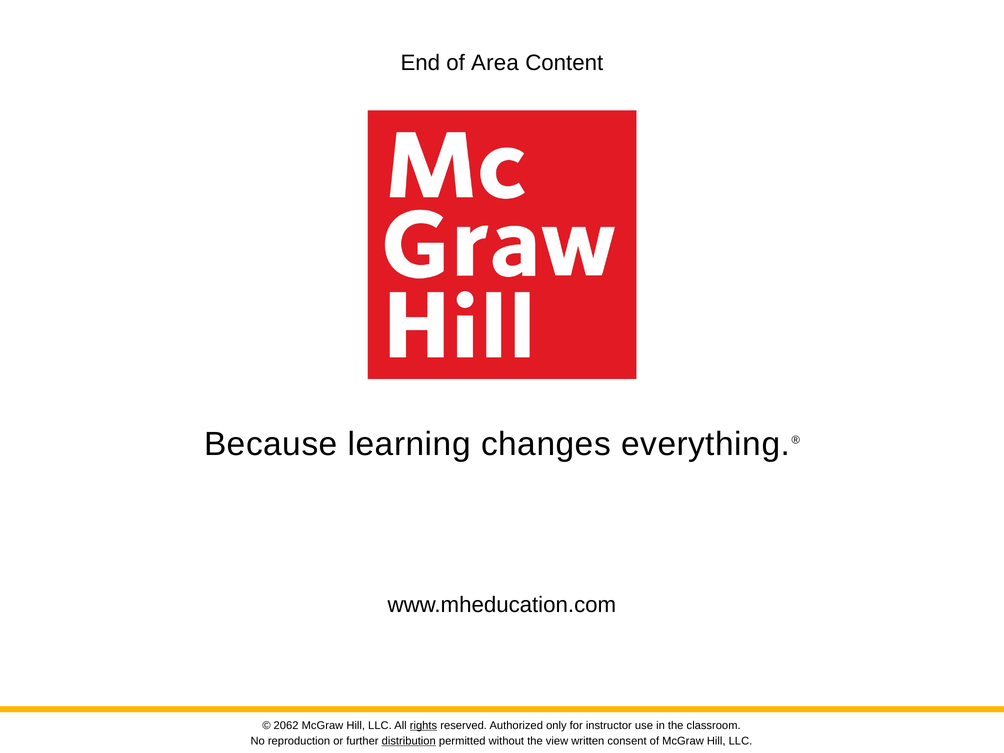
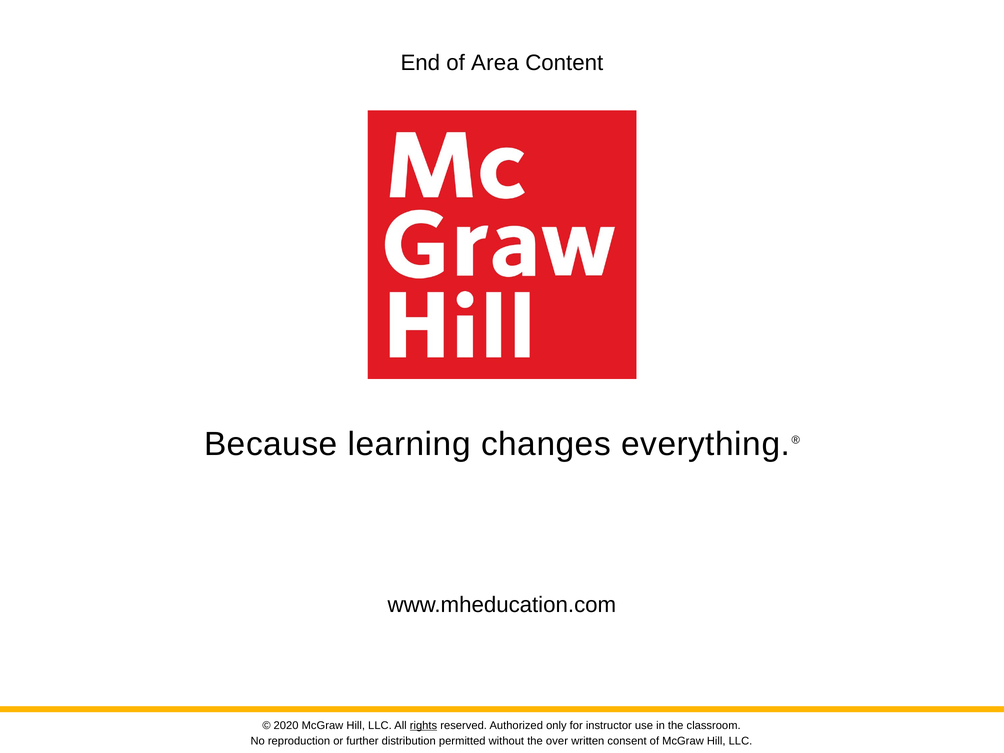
2062: 2062 -> 2020
distribution underline: present -> none
view: view -> over
